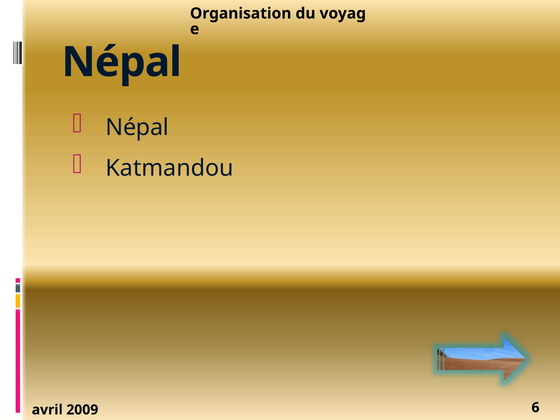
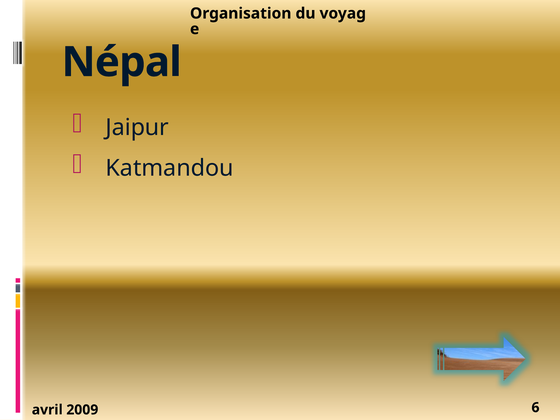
Népal at (137, 128): Népal -> Jaipur
